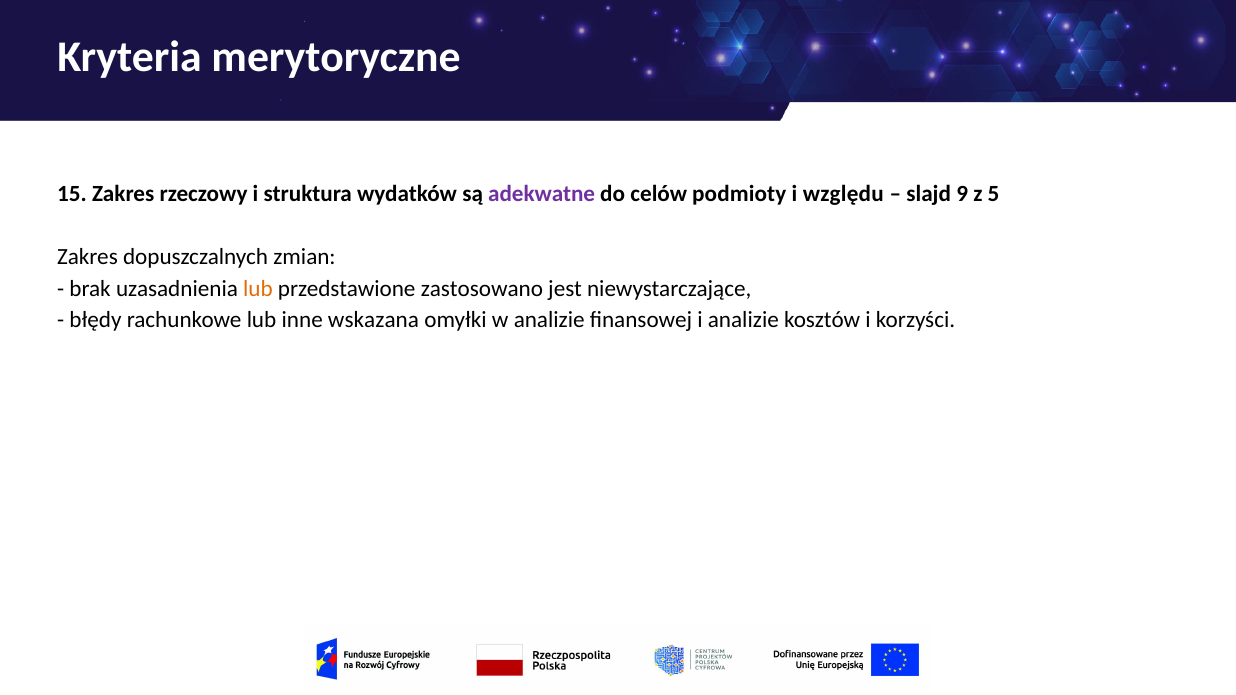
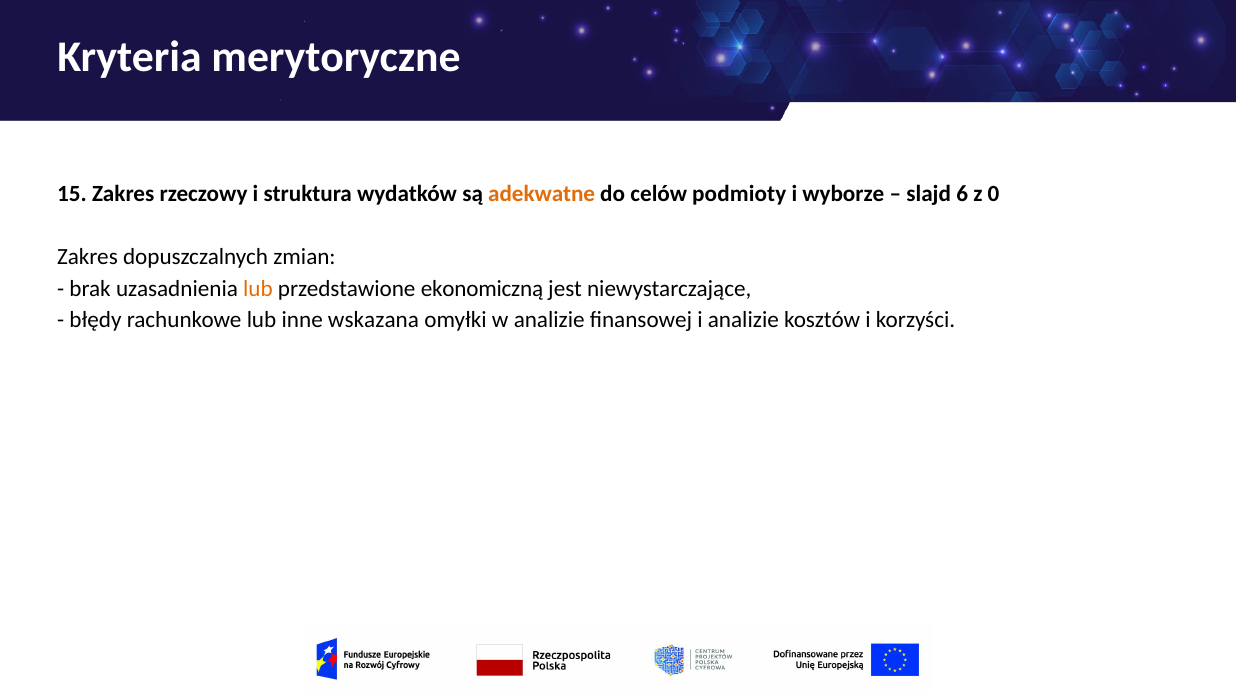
adekwatne colour: purple -> orange
względu: względu -> wyborze
9: 9 -> 6
5: 5 -> 0
zastosowano: zastosowano -> ekonomiczną
